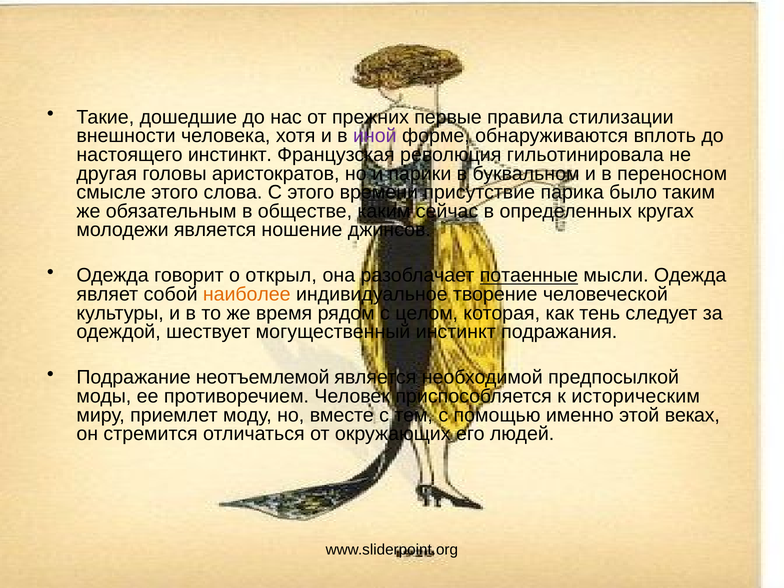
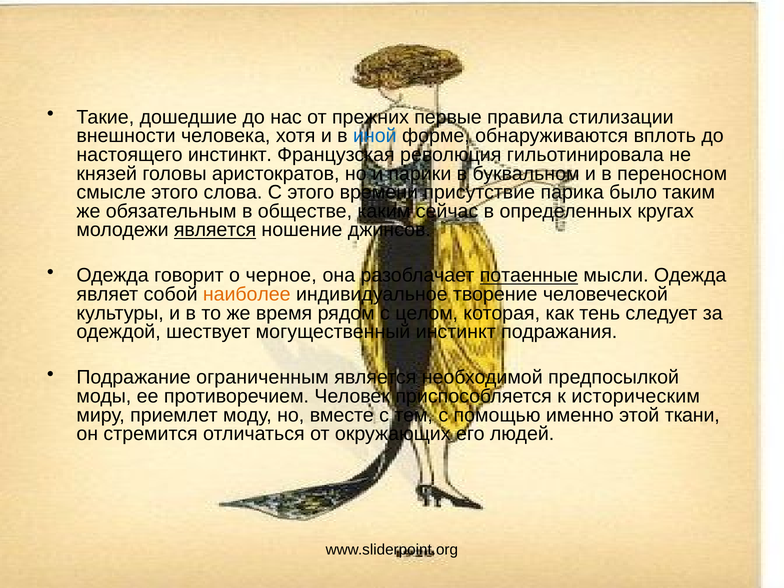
иной colour: purple -> blue
другая: другая -> князей
является at (215, 230) underline: none -> present
открыл: открыл -> черное
неотъемлемой: неотъемлемой -> ограниченным
веках: веках -> ткани
